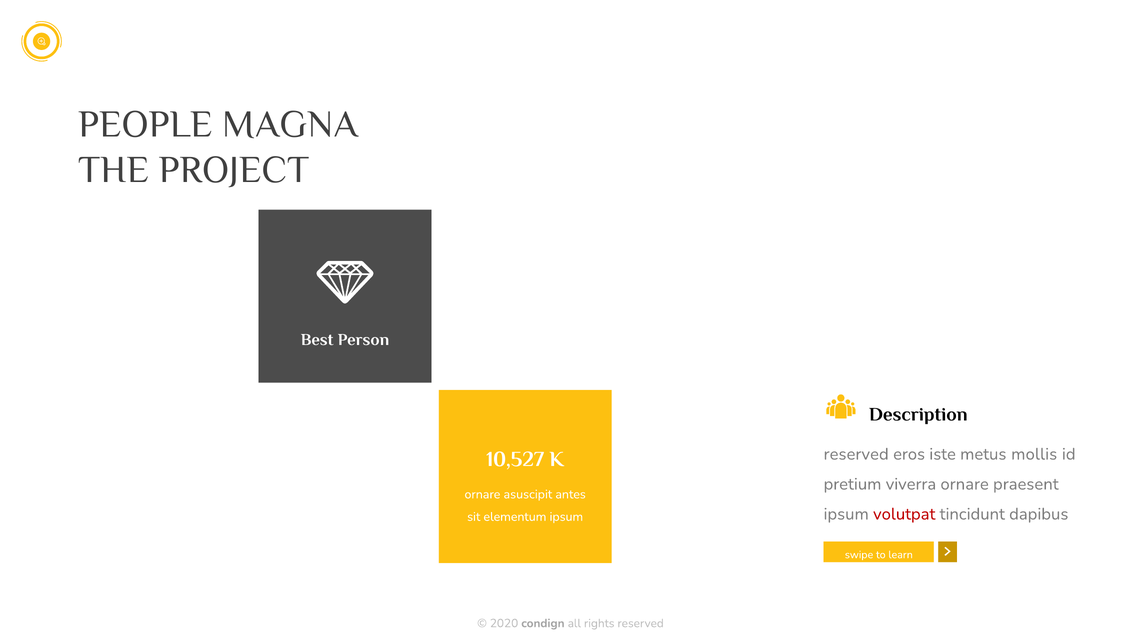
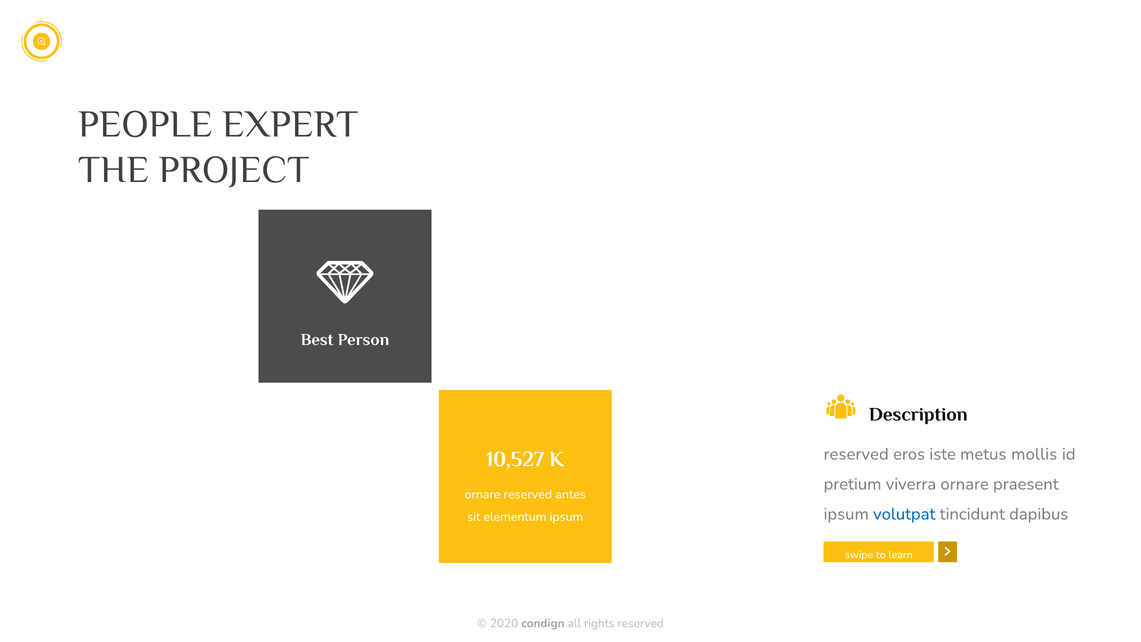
MAGNA: MAGNA -> EXPERT
ornare asuscipit: asuscipit -> reserved
volutpat colour: red -> blue
